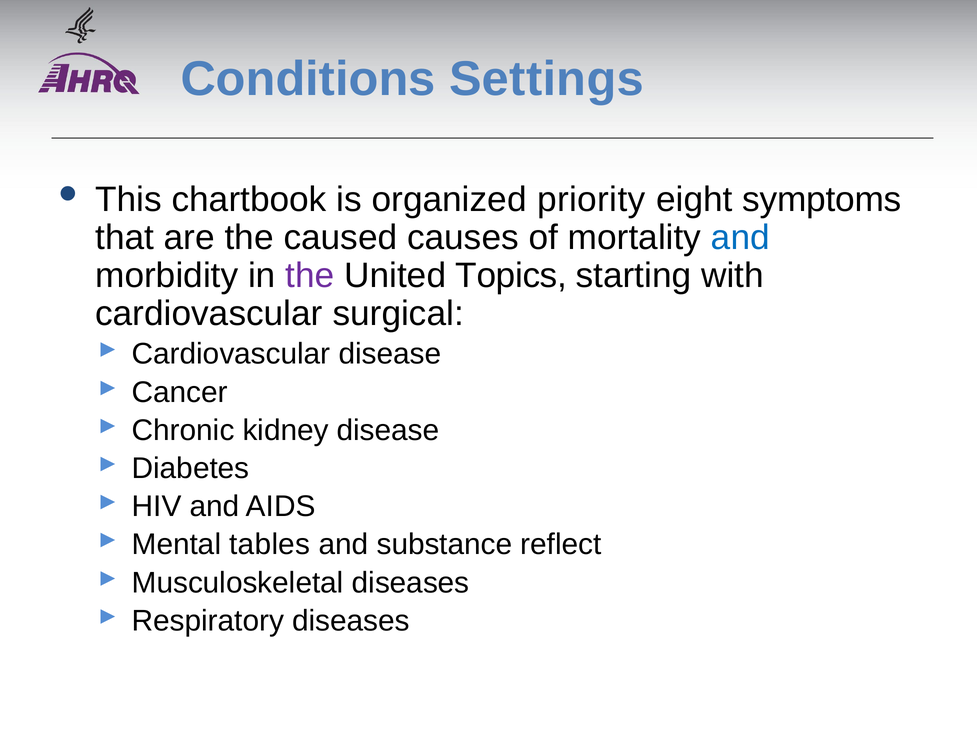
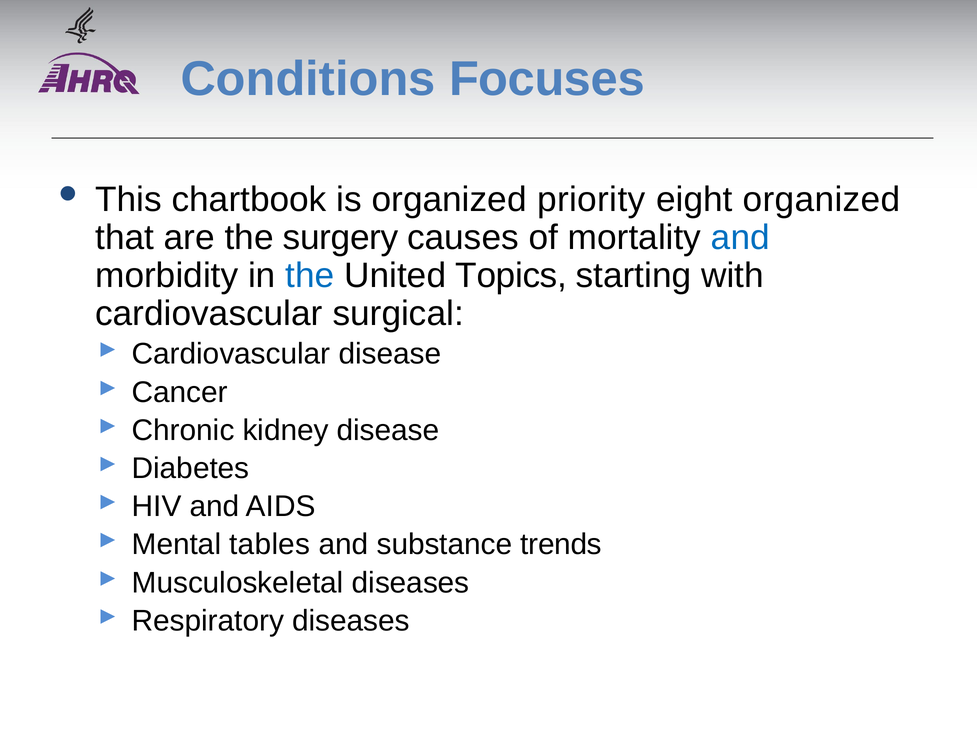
Settings: Settings -> Focuses
eight symptoms: symptoms -> organized
caused: caused -> surgery
the at (310, 276) colour: purple -> blue
reflect: reflect -> trends
